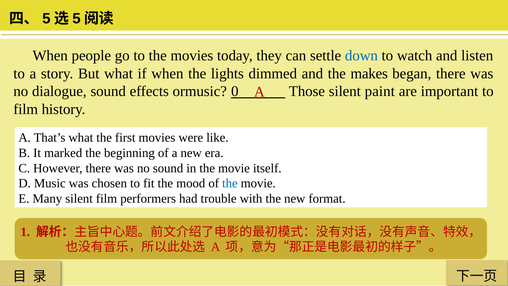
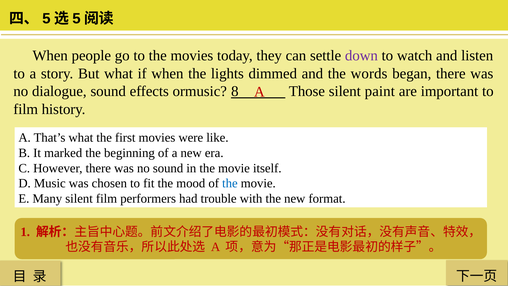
down colour: blue -> purple
makes: makes -> words
0: 0 -> 8
